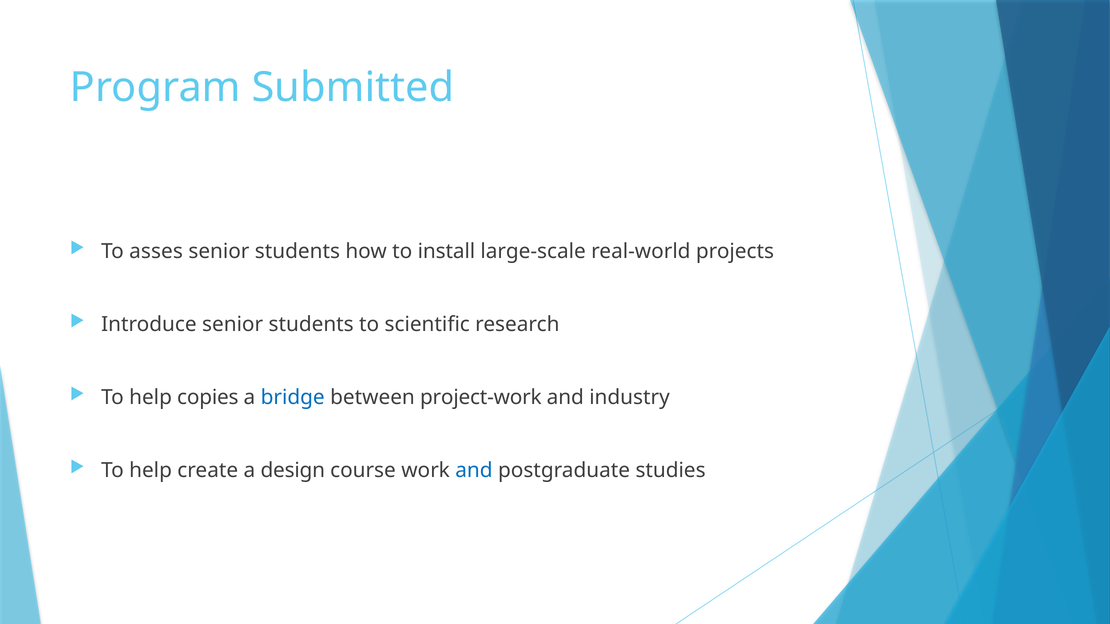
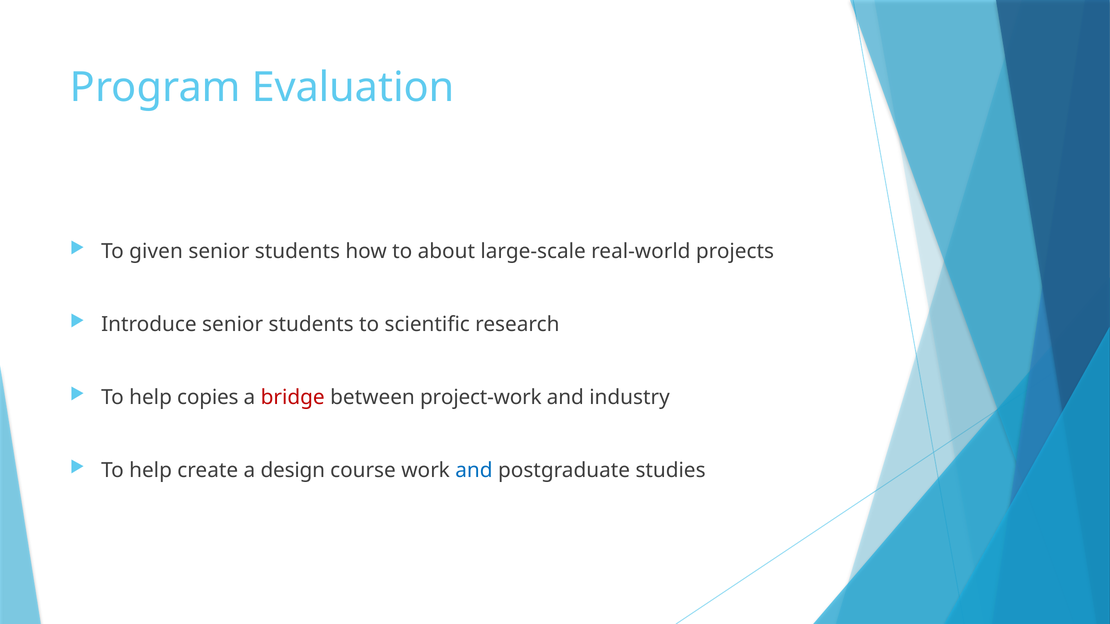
Submitted: Submitted -> Evaluation
asses: asses -> given
install: install -> about
bridge colour: blue -> red
